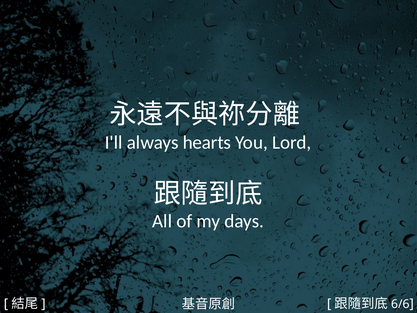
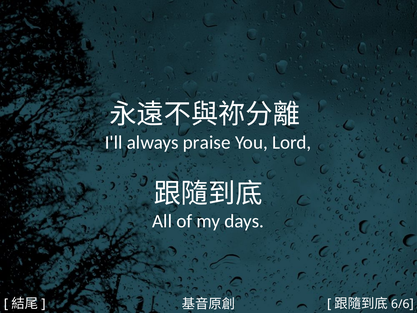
hearts: hearts -> praise
